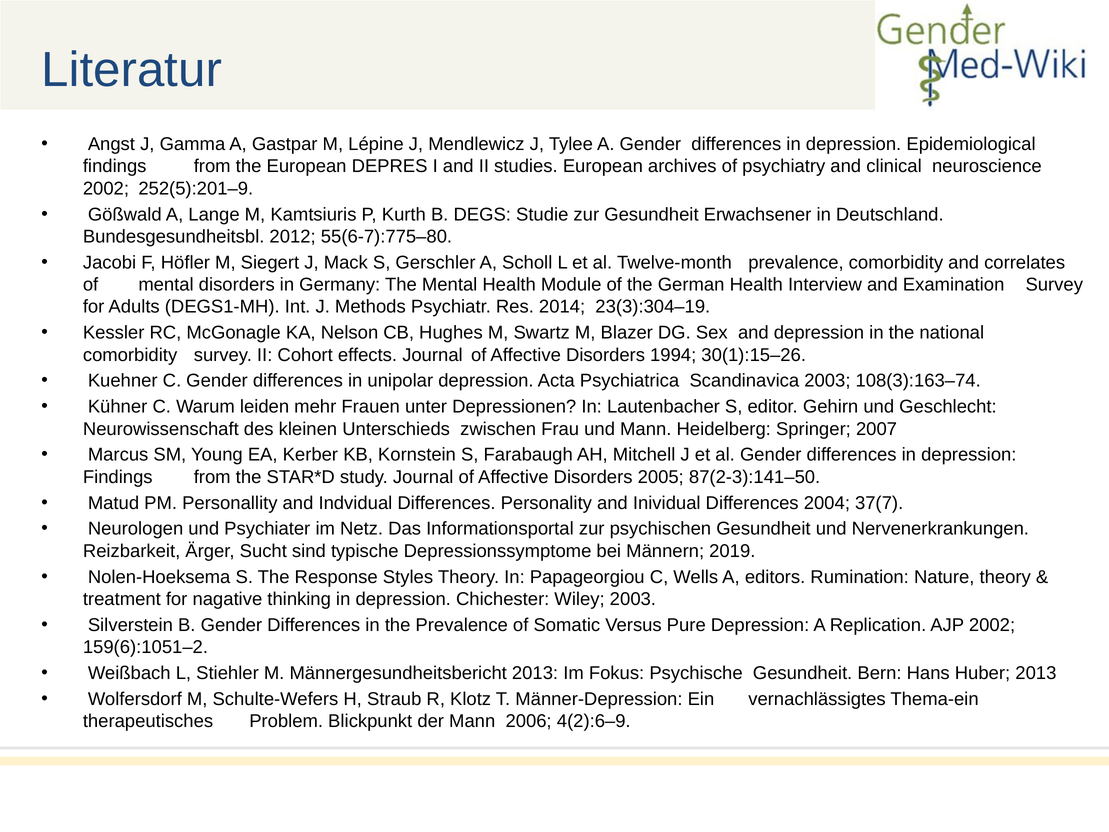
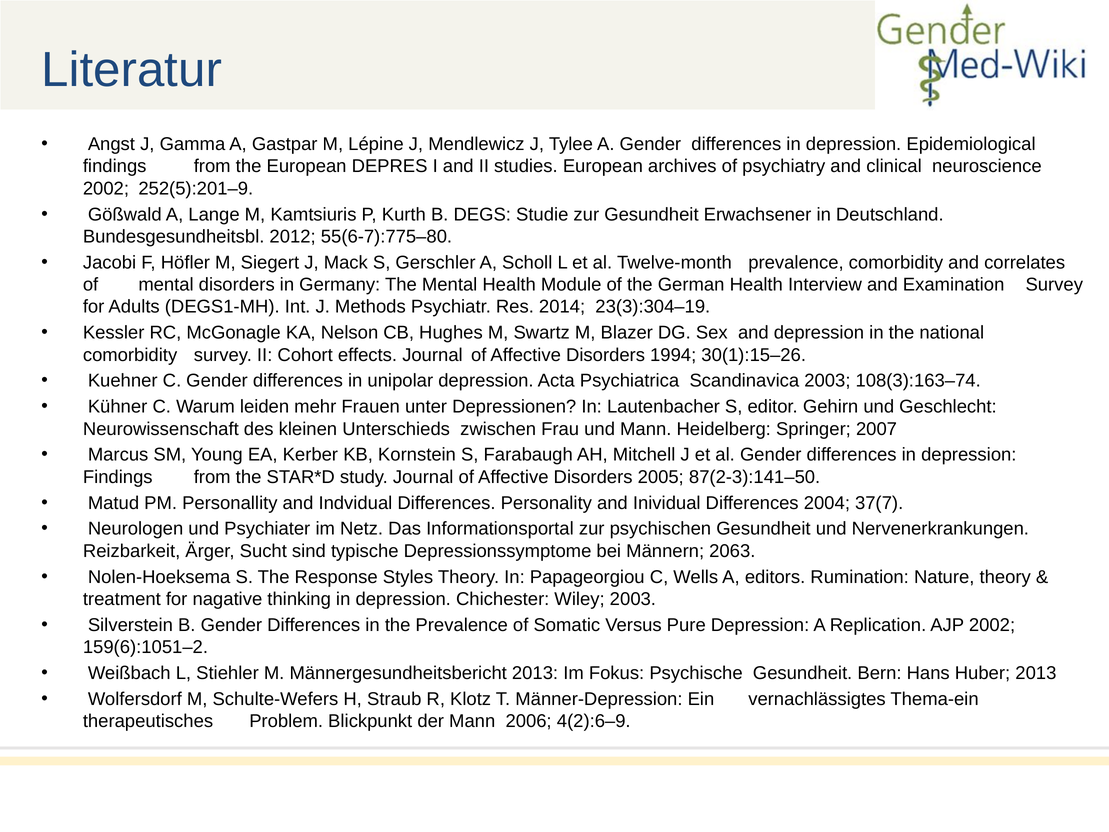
2019: 2019 -> 2063
